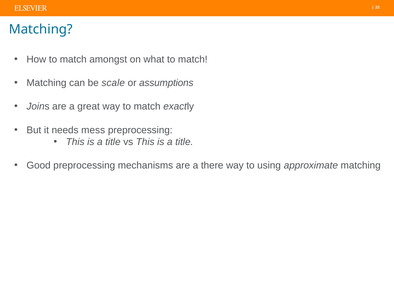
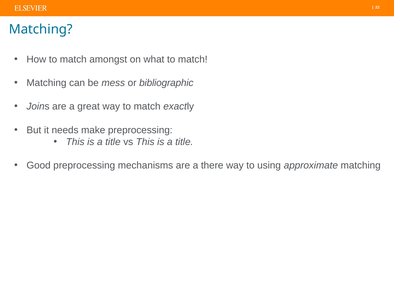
scale: scale -> mess
assumptions: assumptions -> bibliographic
mess: mess -> make
